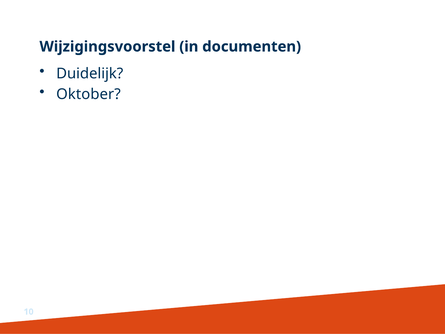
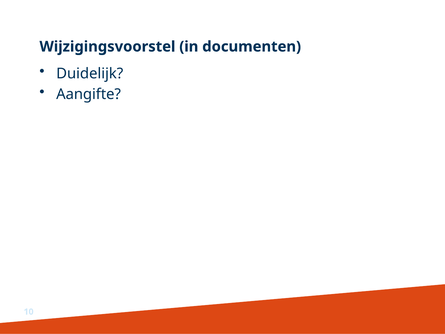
Oktober: Oktober -> Aangifte
